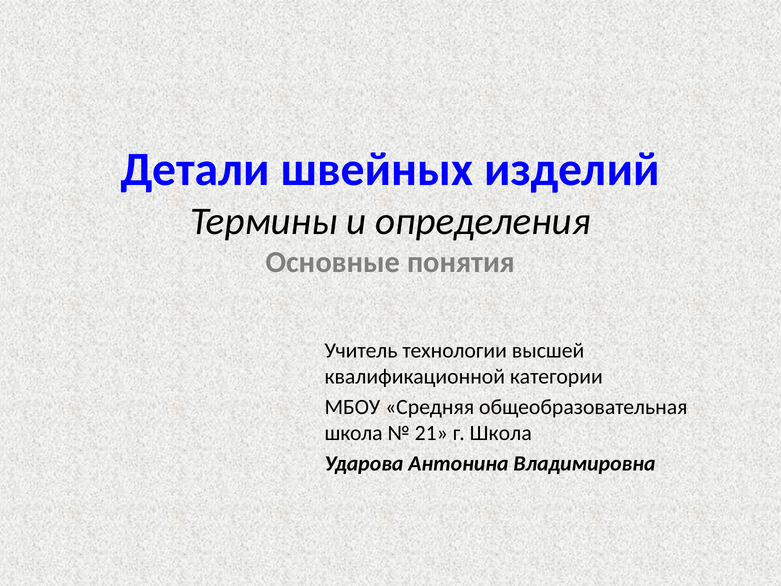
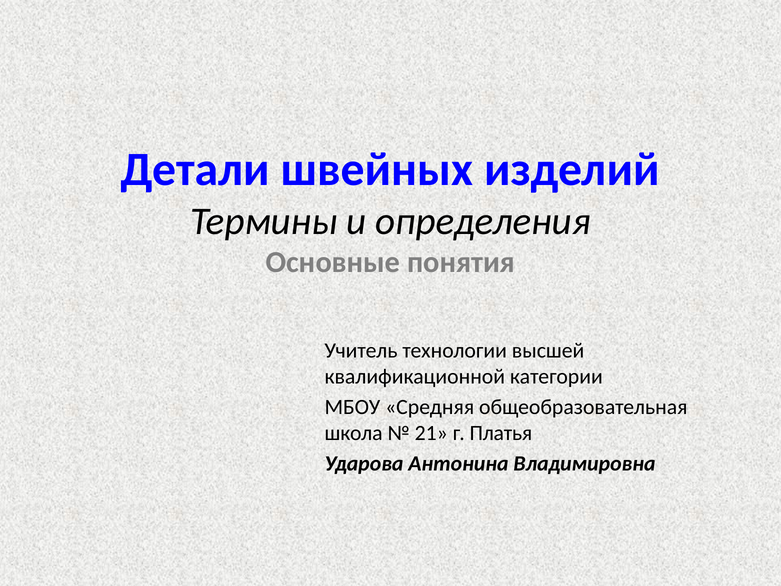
г Школа: Школа -> Платья
